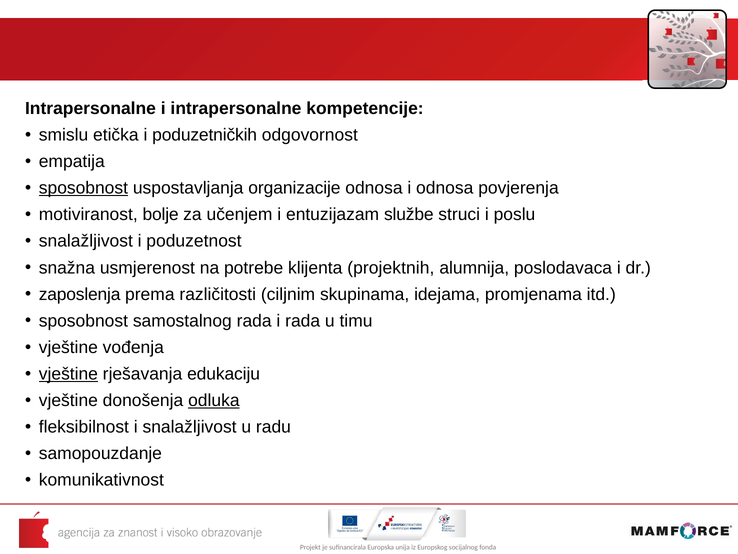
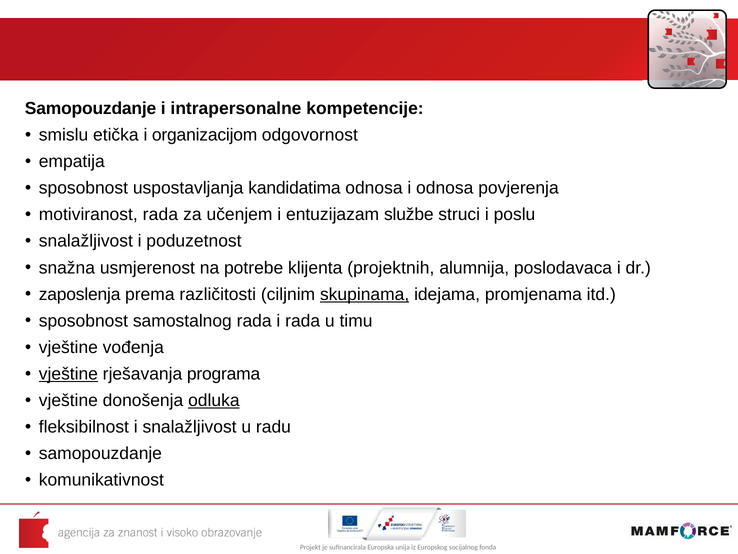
Intrapersonalne at (90, 108): Intrapersonalne -> Samopouzdanje
poduzetničkih: poduzetničkih -> organizacijom
sposobnost at (83, 188) underline: present -> none
organizacije: organizacije -> kandidatima
motiviranost bolje: bolje -> rada
skupinama underline: none -> present
edukaciju: edukaciju -> programa
